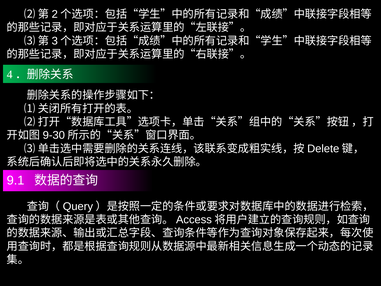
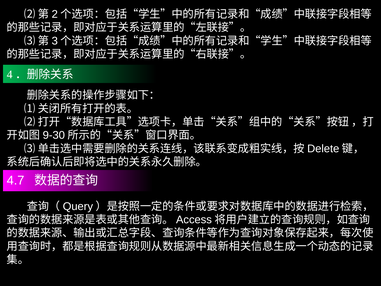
9.1: 9.1 -> 4.7
